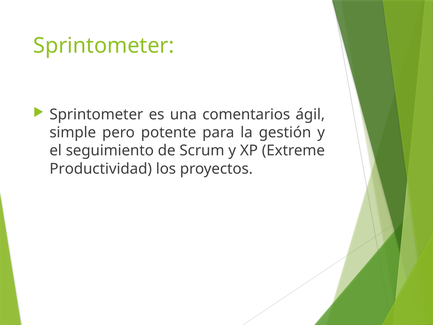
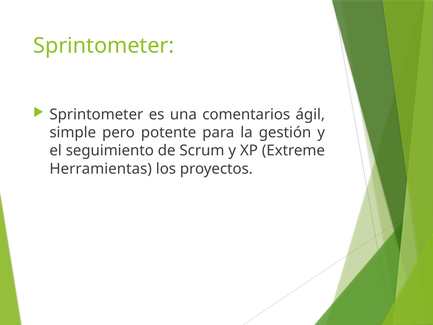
Productividad: Productividad -> Herramientas
